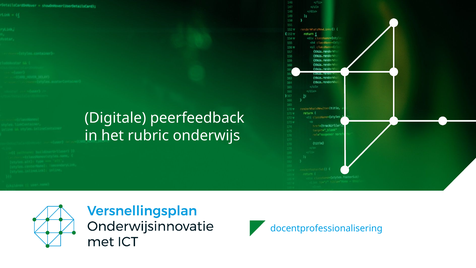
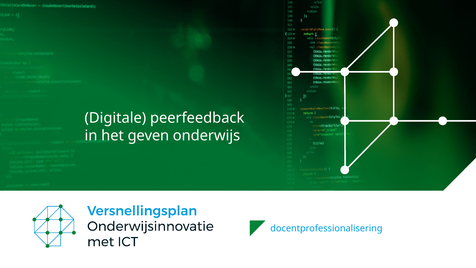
rubric: rubric -> geven
